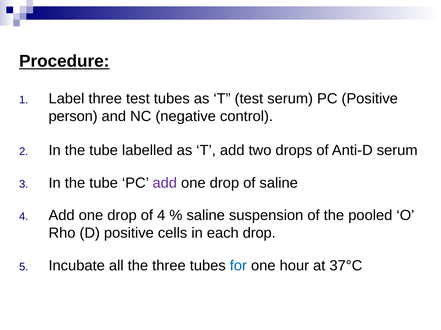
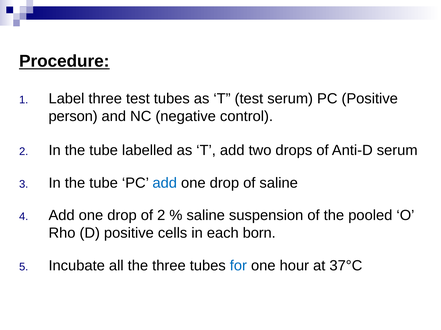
add at (165, 183) colour: purple -> blue
of 4: 4 -> 2
each drop: drop -> born
